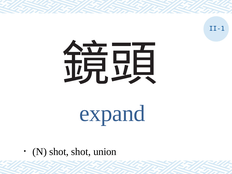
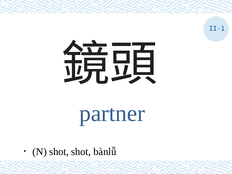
expand: expand -> partner
union: union -> bànlǚ
